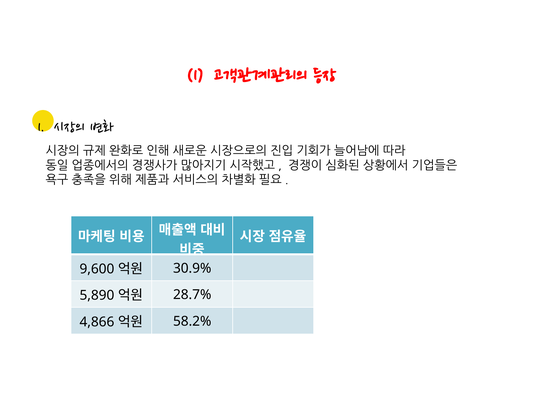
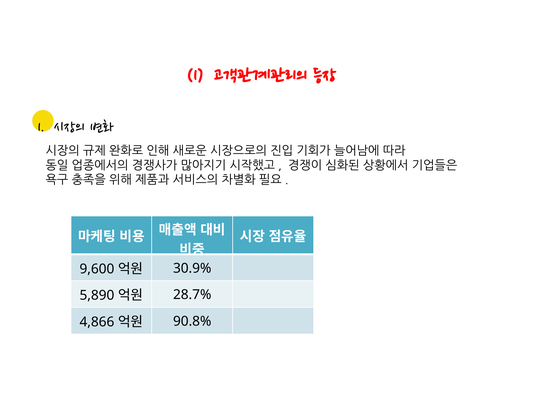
58.2%: 58.2% -> 90.8%
